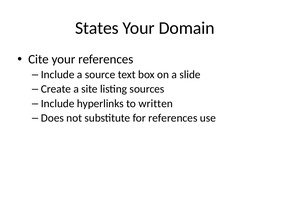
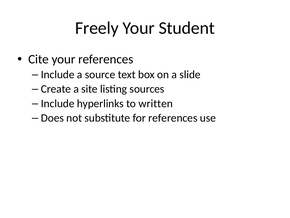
States: States -> Freely
Domain: Domain -> Student
